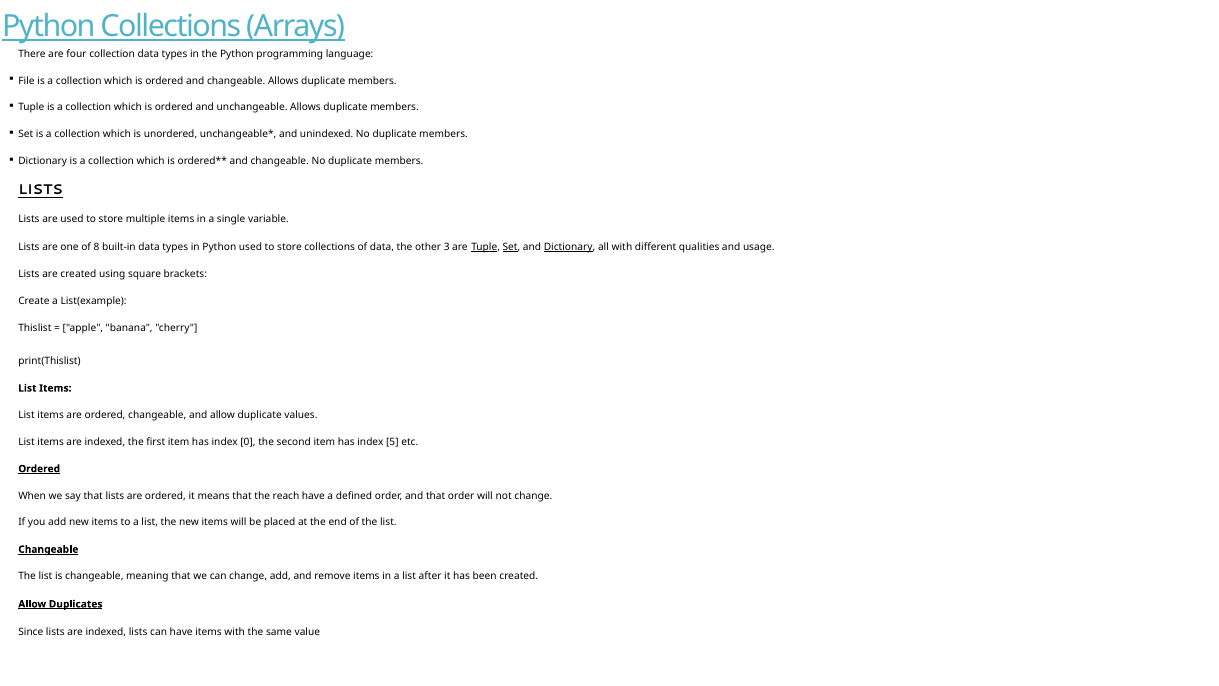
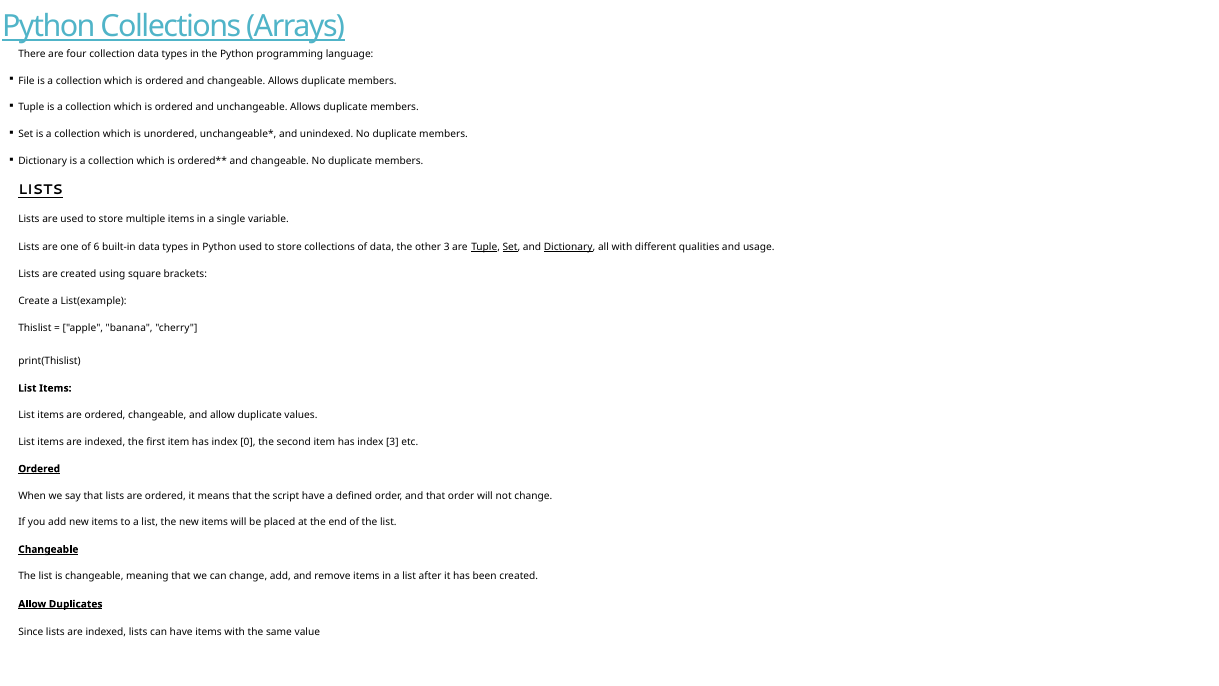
8: 8 -> 6
index 5: 5 -> 3
reach: reach -> script
